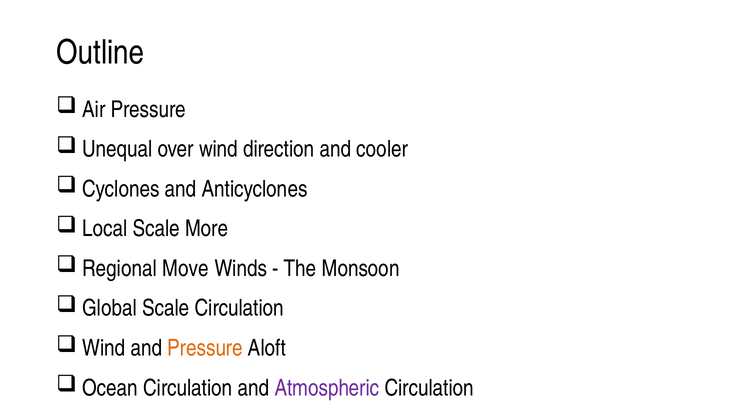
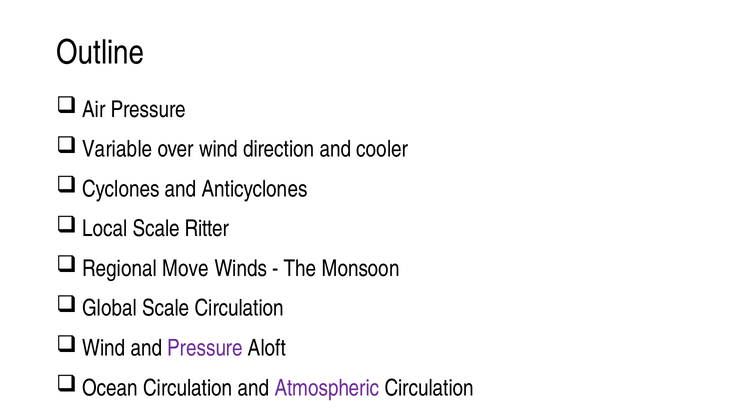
Unequal: Unequal -> Variable
More: More -> Ritter
Pressure at (205, 348) colour: orange -> purple
